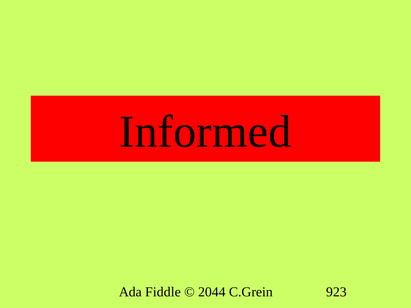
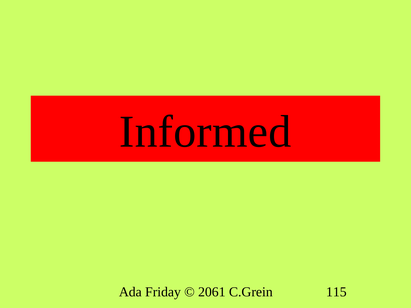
Fiddle: Fiddle -> Friday
2044: 2044 -> 2061
923: 923 -> 115
